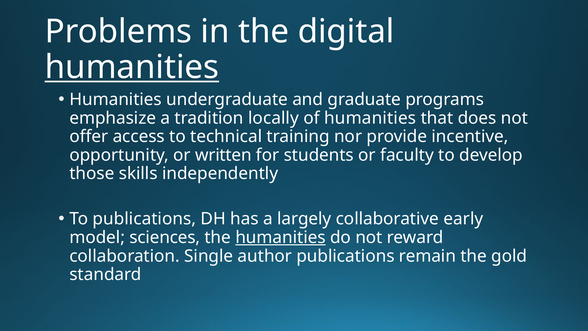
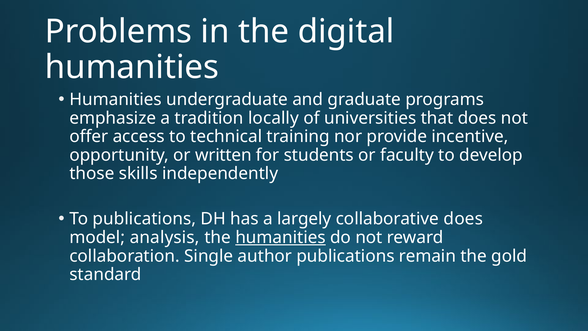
humanities at (132, 67) underline: present -> none
of humanities: humanities -> universities
collaborative early: early -> does
sciences: sciences -> analysis
